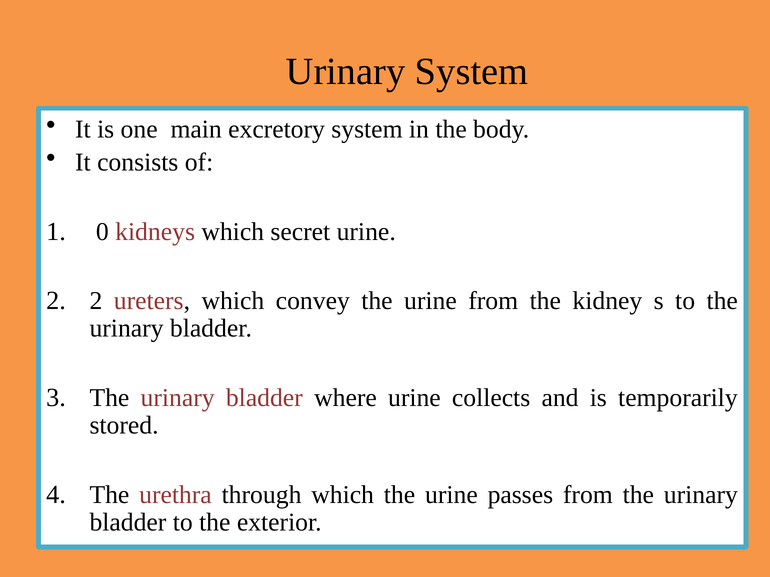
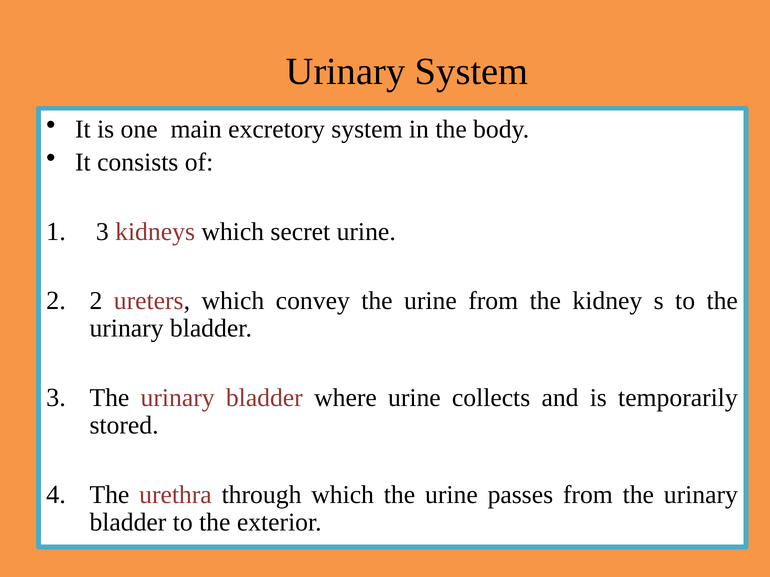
0 at (102, 232): 0 -> 3
